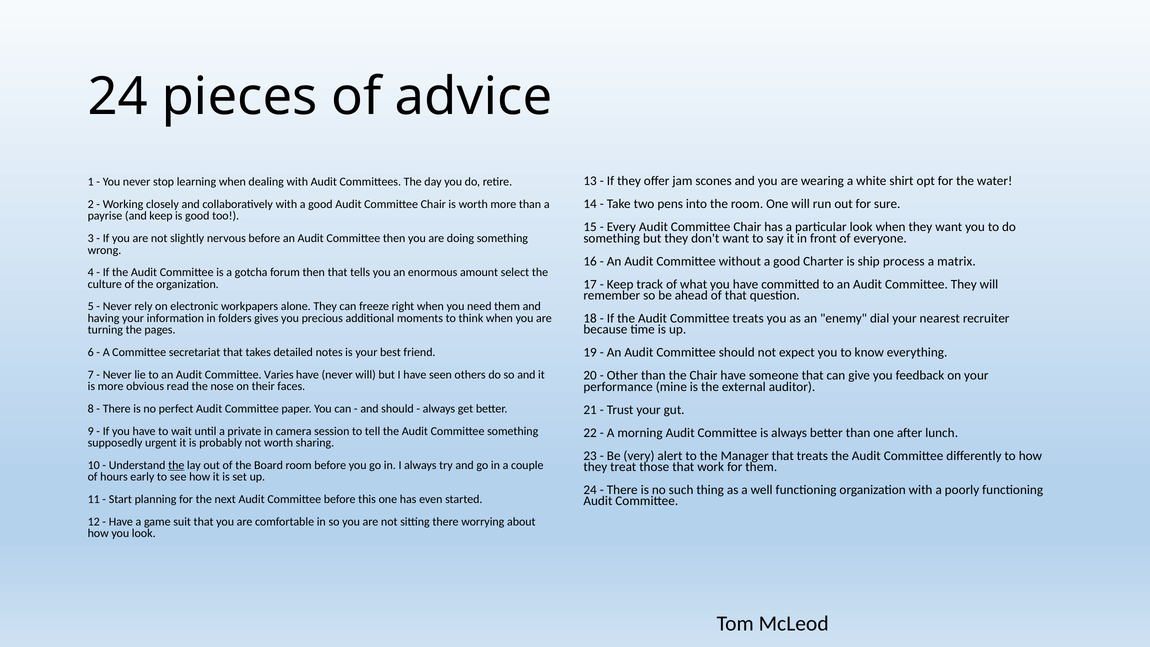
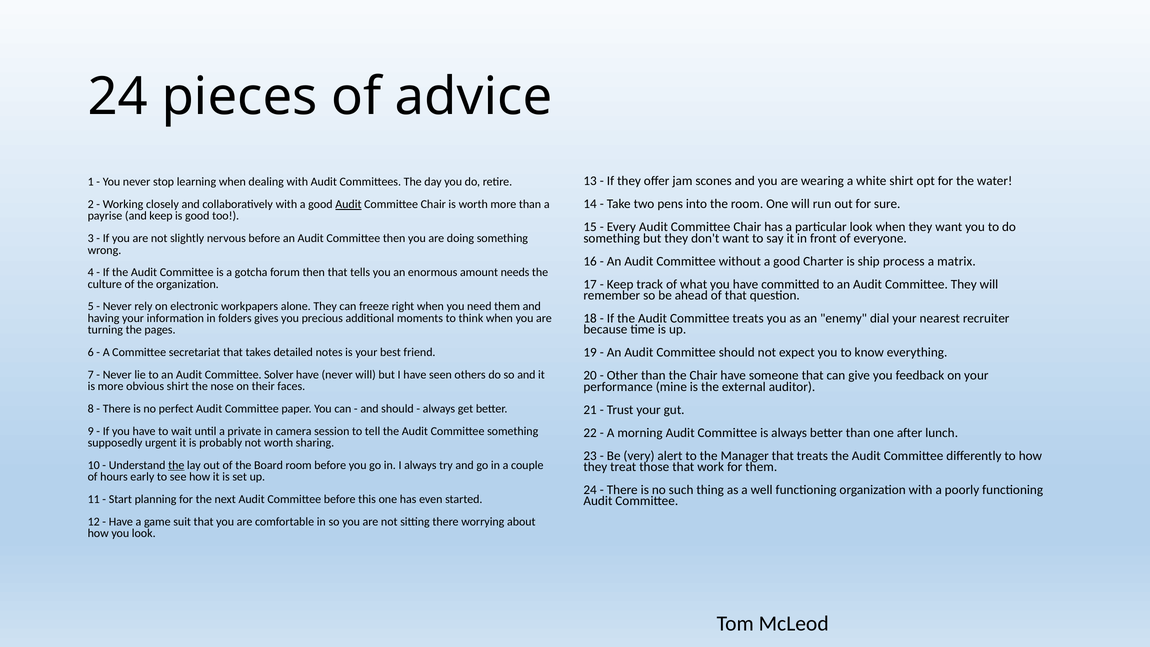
Audit at (348, 204) underline: none -> present
select: select -> needs
Varies: Varies -> Solver
obvious read: read -> shirt
